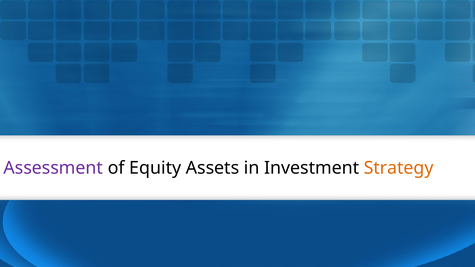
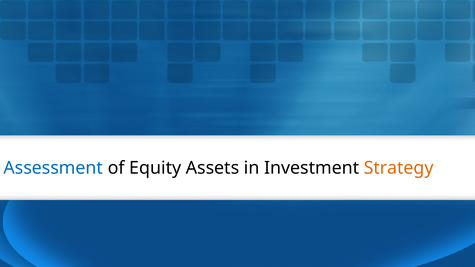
Assessment colour: purple -> blue
